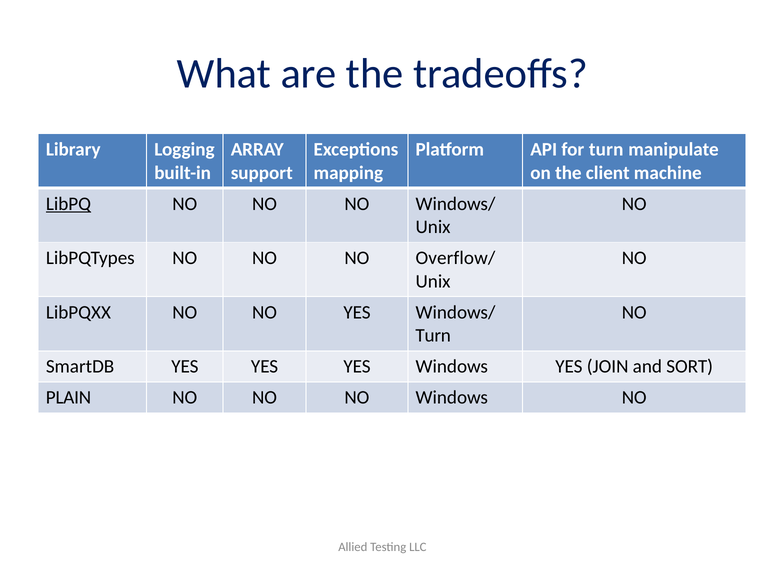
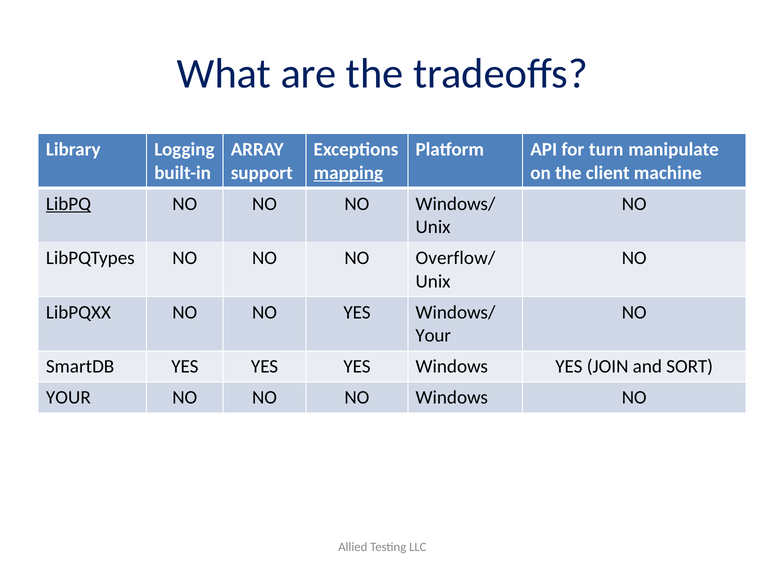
mapping underline: none -> present
Turn at (433, 336): Turn -> Your
PLAIN at (68, 398): PLAIN -> YOUR
